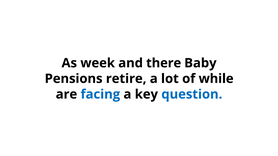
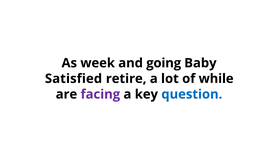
there: there -> going
Pensions: Pensions -> Satisfied
facing colour: blue -> purple
